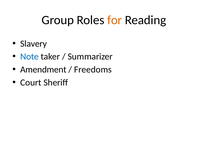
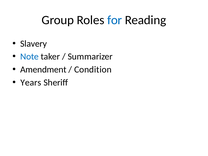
for colour: orange -> blue
Freedoms: Freedoms -> Condition
Court: Court -> Years
